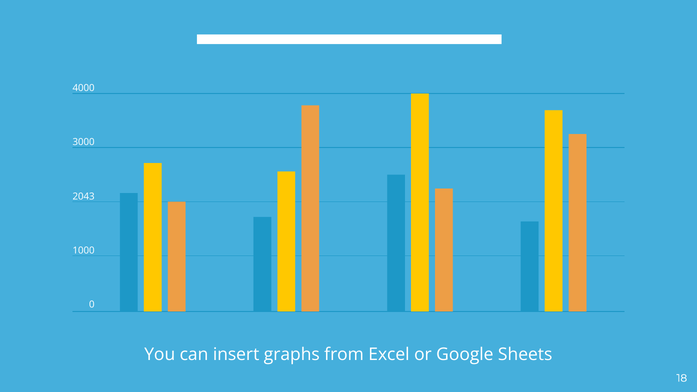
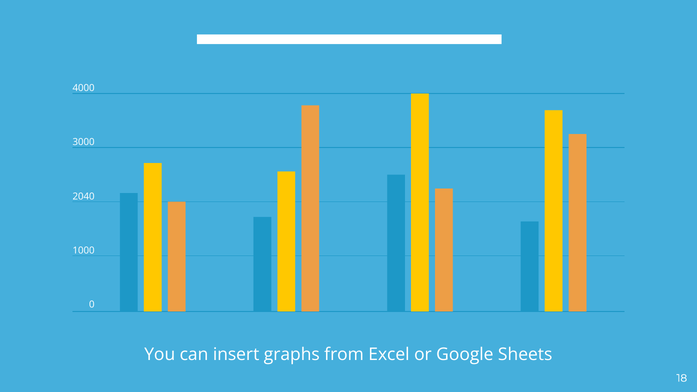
2043: 2043 -> 2040
